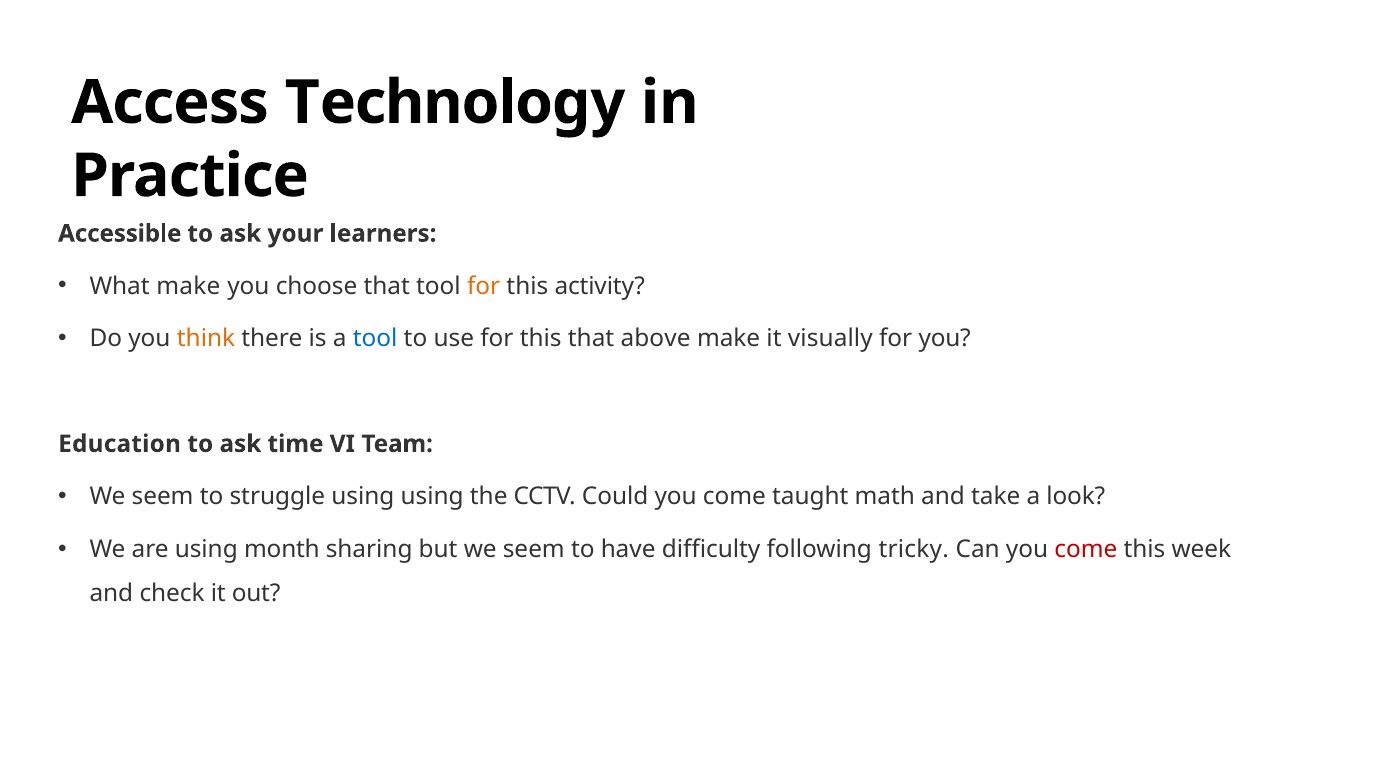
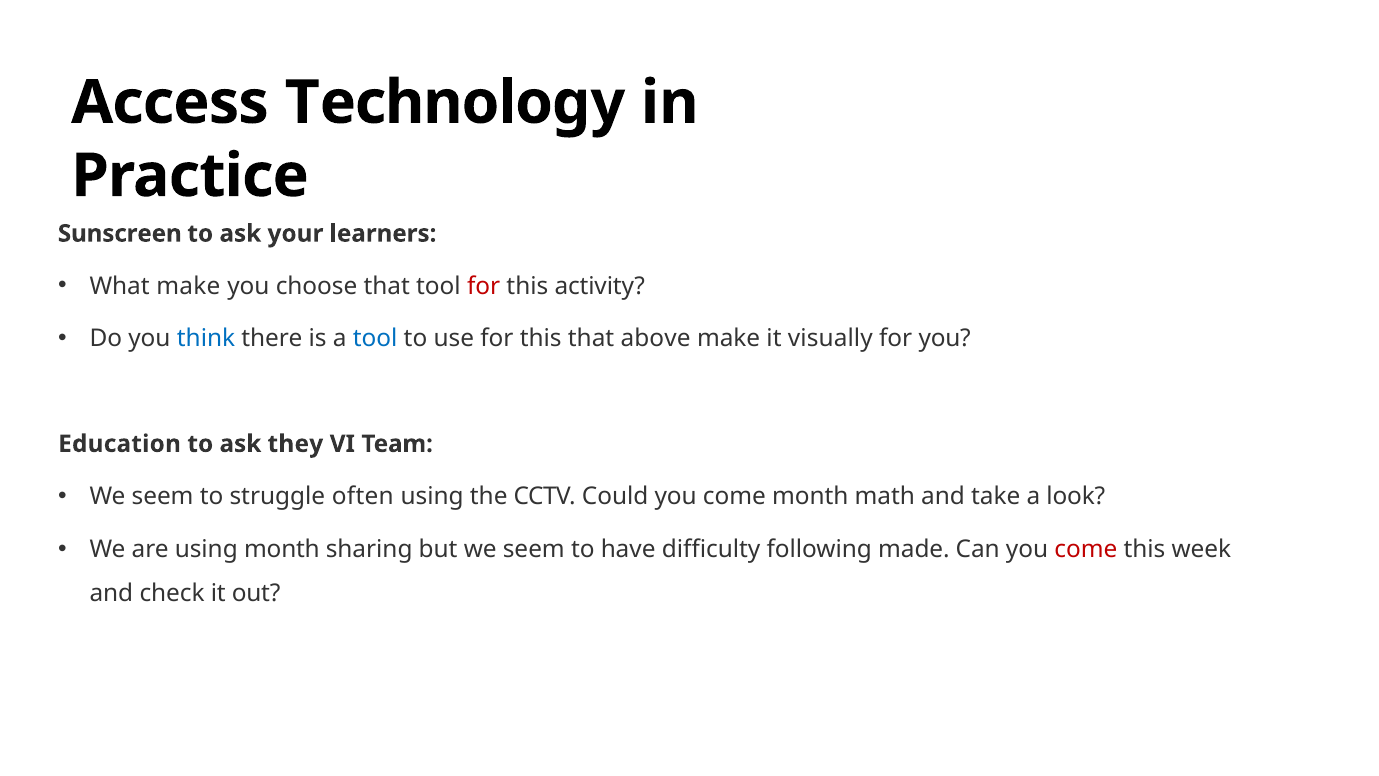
Accessible: Accessible -> Sunscreen
for at (484, 286) colour: orange -> red
think colour: orange -> blue
time: time -> they
struggle using: using -> often
come taught: taught -> month
tricky: tricky -> made
